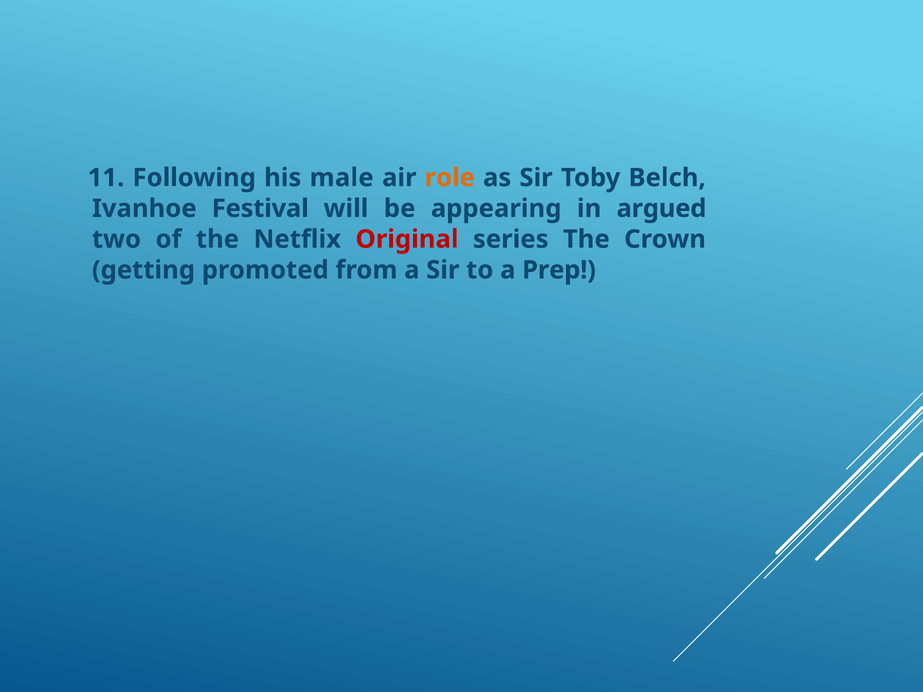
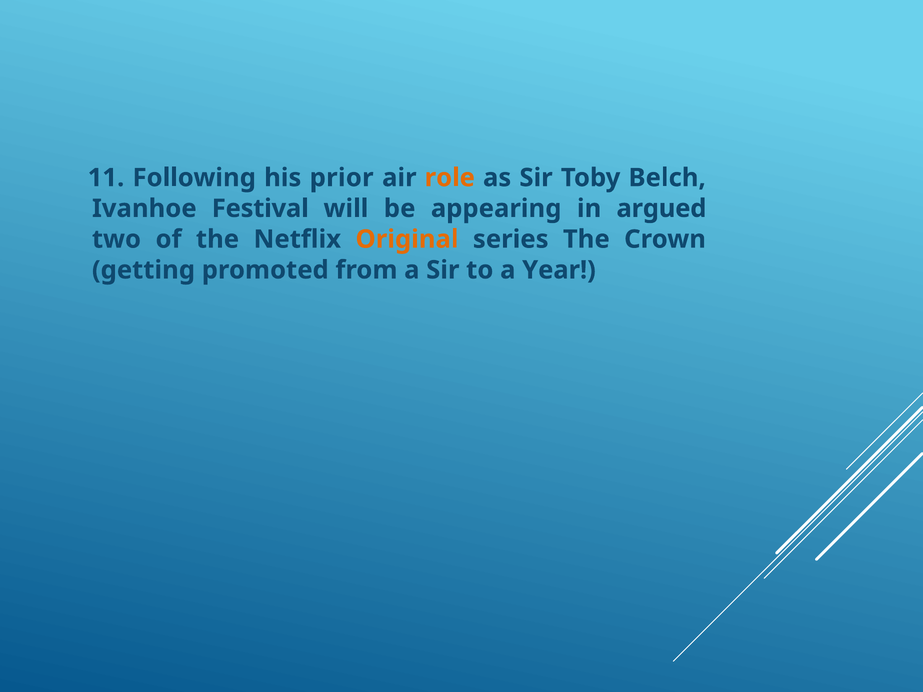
male: male -> prior
Original colour: red -> orange
Prep: Prep -> Year
